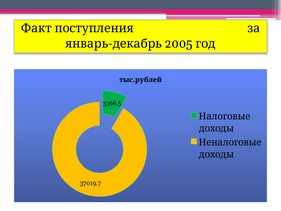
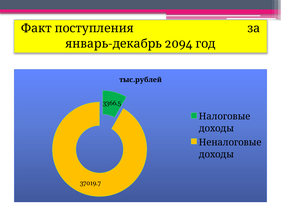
2005: 2005 -> 2094
